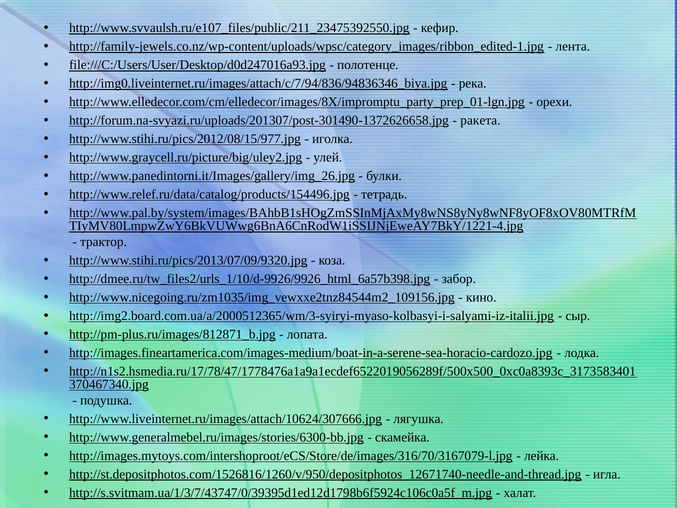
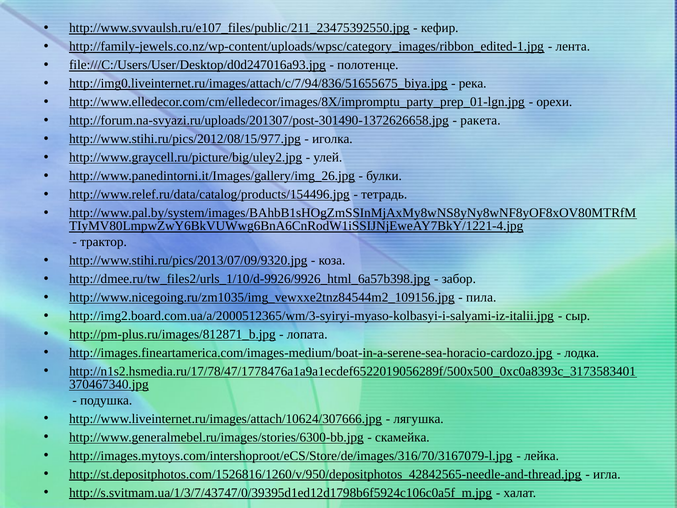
http://img0.liveinternet.ru/images/attach/c/7/94/836/94836346_biya.jpg: http://img0.liveinternet.ru/images/attach/c/7/94/836/94836346_biya.jpg -> http://img0.liveinternet.ru/images/attach/c/7/94/836/51655675_biya.jpg
кино: кино -> пила
http://st.depositphotos.com/1526816/1260/v/950/depositphotos_12671740-needle-and-thread.jpg: http://st.depositphotos.com/1526816/1260/v/950/depositphotos_12671740-needle-and-thread.jpg -> http://st.depositphotos.com/1526816/1260/v/950/depositphotos_42842565-needle-and-thread.jpg
